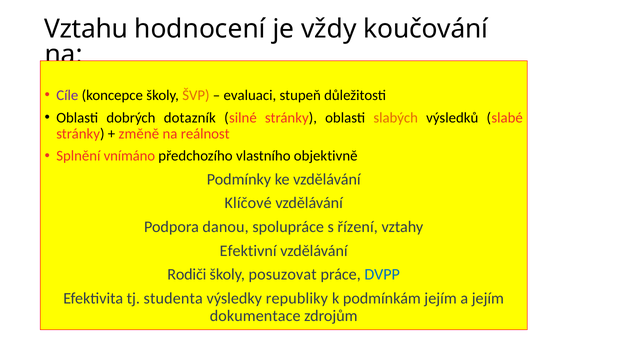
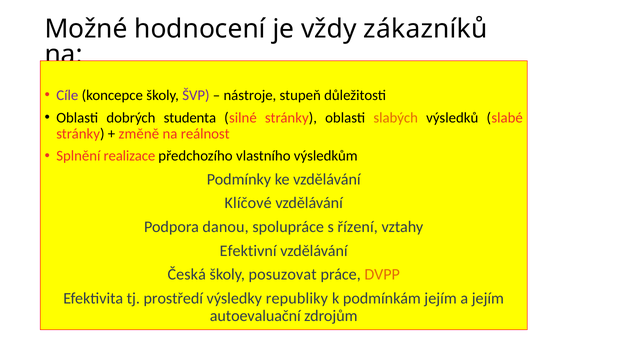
Vztahu: Vztahu -> Možné
koučování: koučování -> zákazníků
ŠVP colour: orange -> purple
evaluaci: evaluaci -> nástroje
dotazník: dotazník -> studenta
vnímáno: vnímáno -> realizace
objektivně: objektivně -> výsledkům
Rodiči: Rodiči -> Česká
DVPP colour: blue -> orange
studenta: studenta -> prostředí
dokumentace: dokumentace -> autoevaluační
